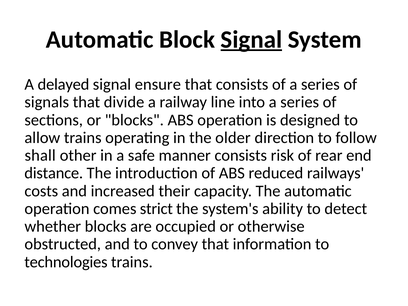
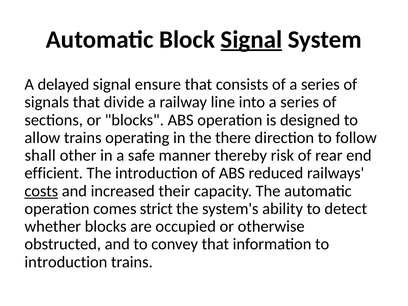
older: older -> there
manner consists: consists -> thereby
distance: distance -> efficient
costs underline: none -> present
technologies at (66, 262): technologies -> introduction
